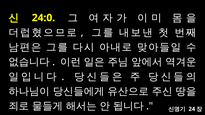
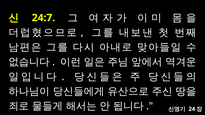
24:0: 24:0 -> 24:7
